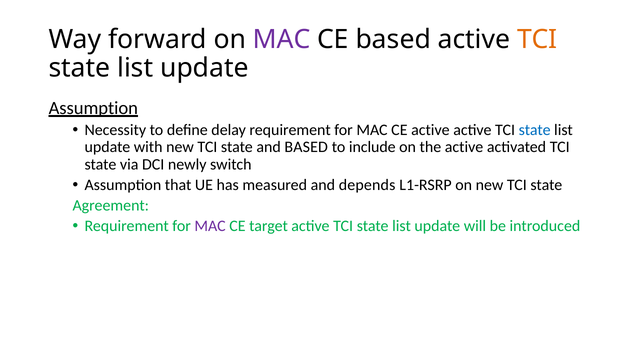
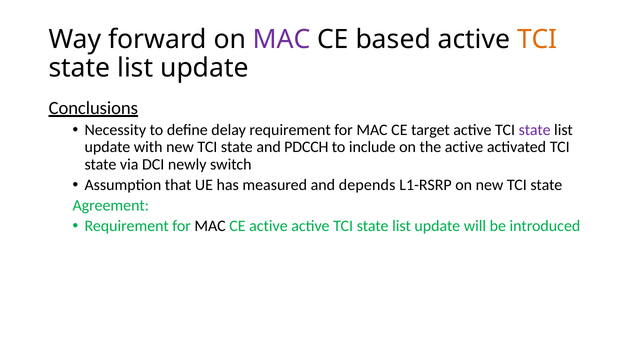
Assumption at (93, 108): Assumption -> Conclusions
CE active: active -> target
state at (535, 130) colour: blue -> purple
and BASED: BASED -> PDCCH
MAC at (210, 226) colour: purple -> black
CE target: target -> active
